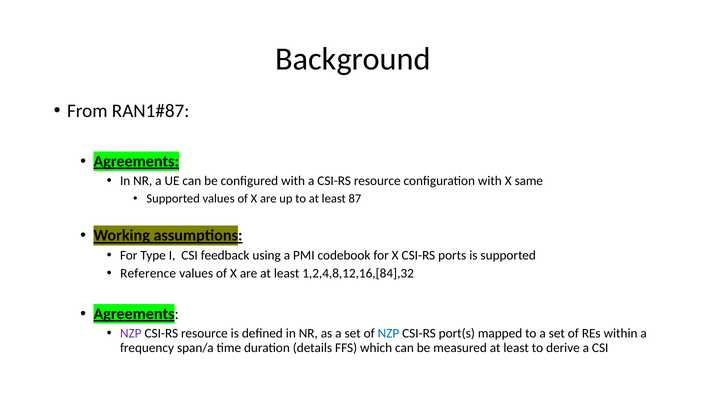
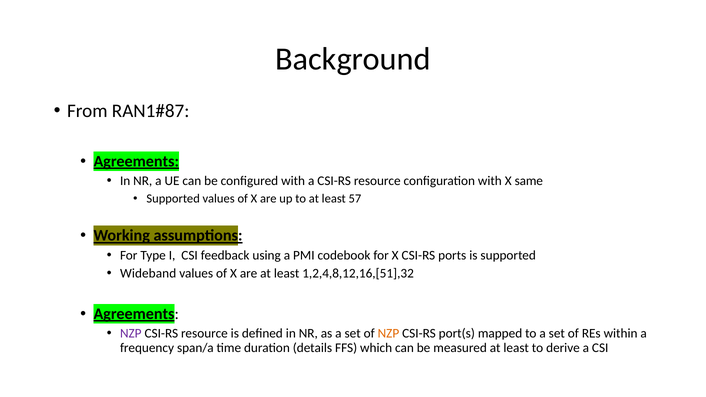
87: 87 -> 57
Reference: Reference -> Wideband
1,2,4,8,12,16,[84],32: 1,2,4,8,12,16,[84],32 -> 1,2,4,8,12,16,[51],32
NZP at (388, 334) colour: blue -> orange
